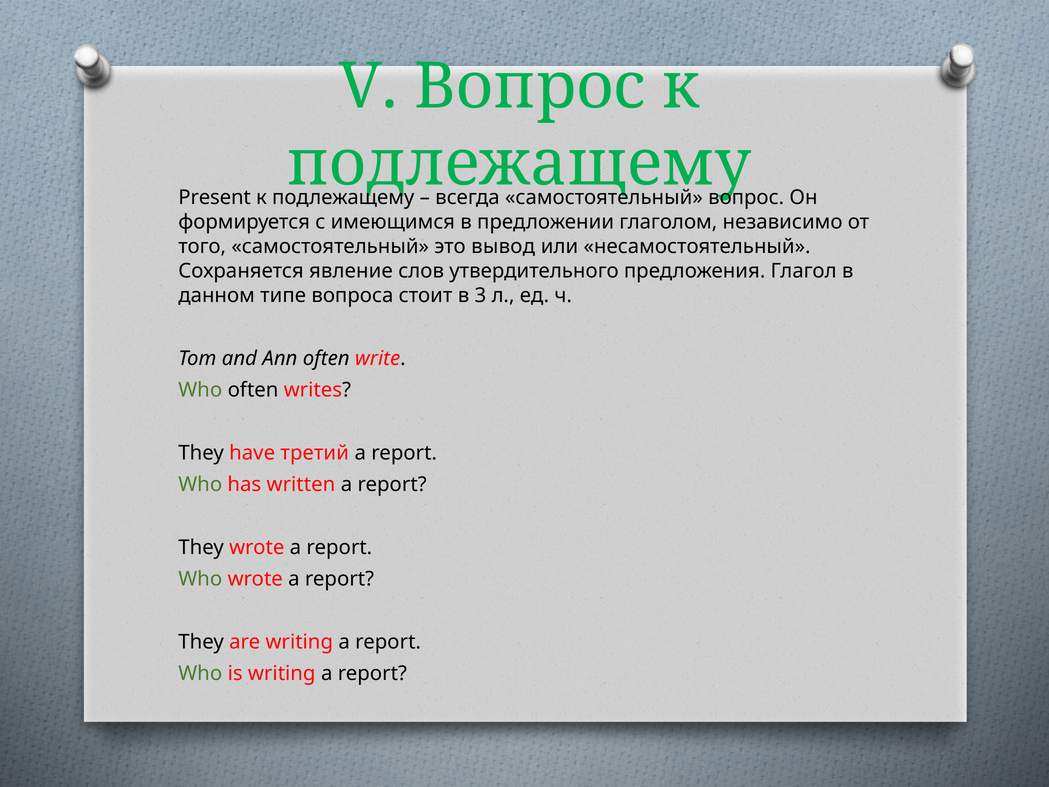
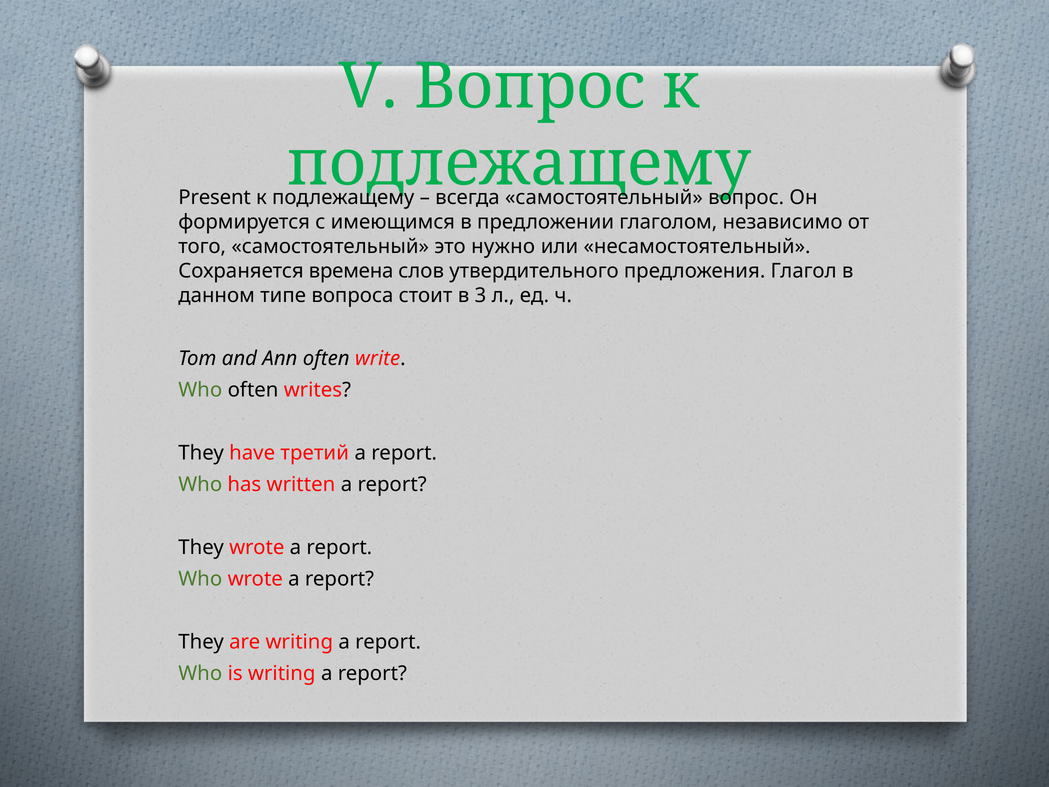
вывод: вывод -> нужно
явление: явление -> времена
